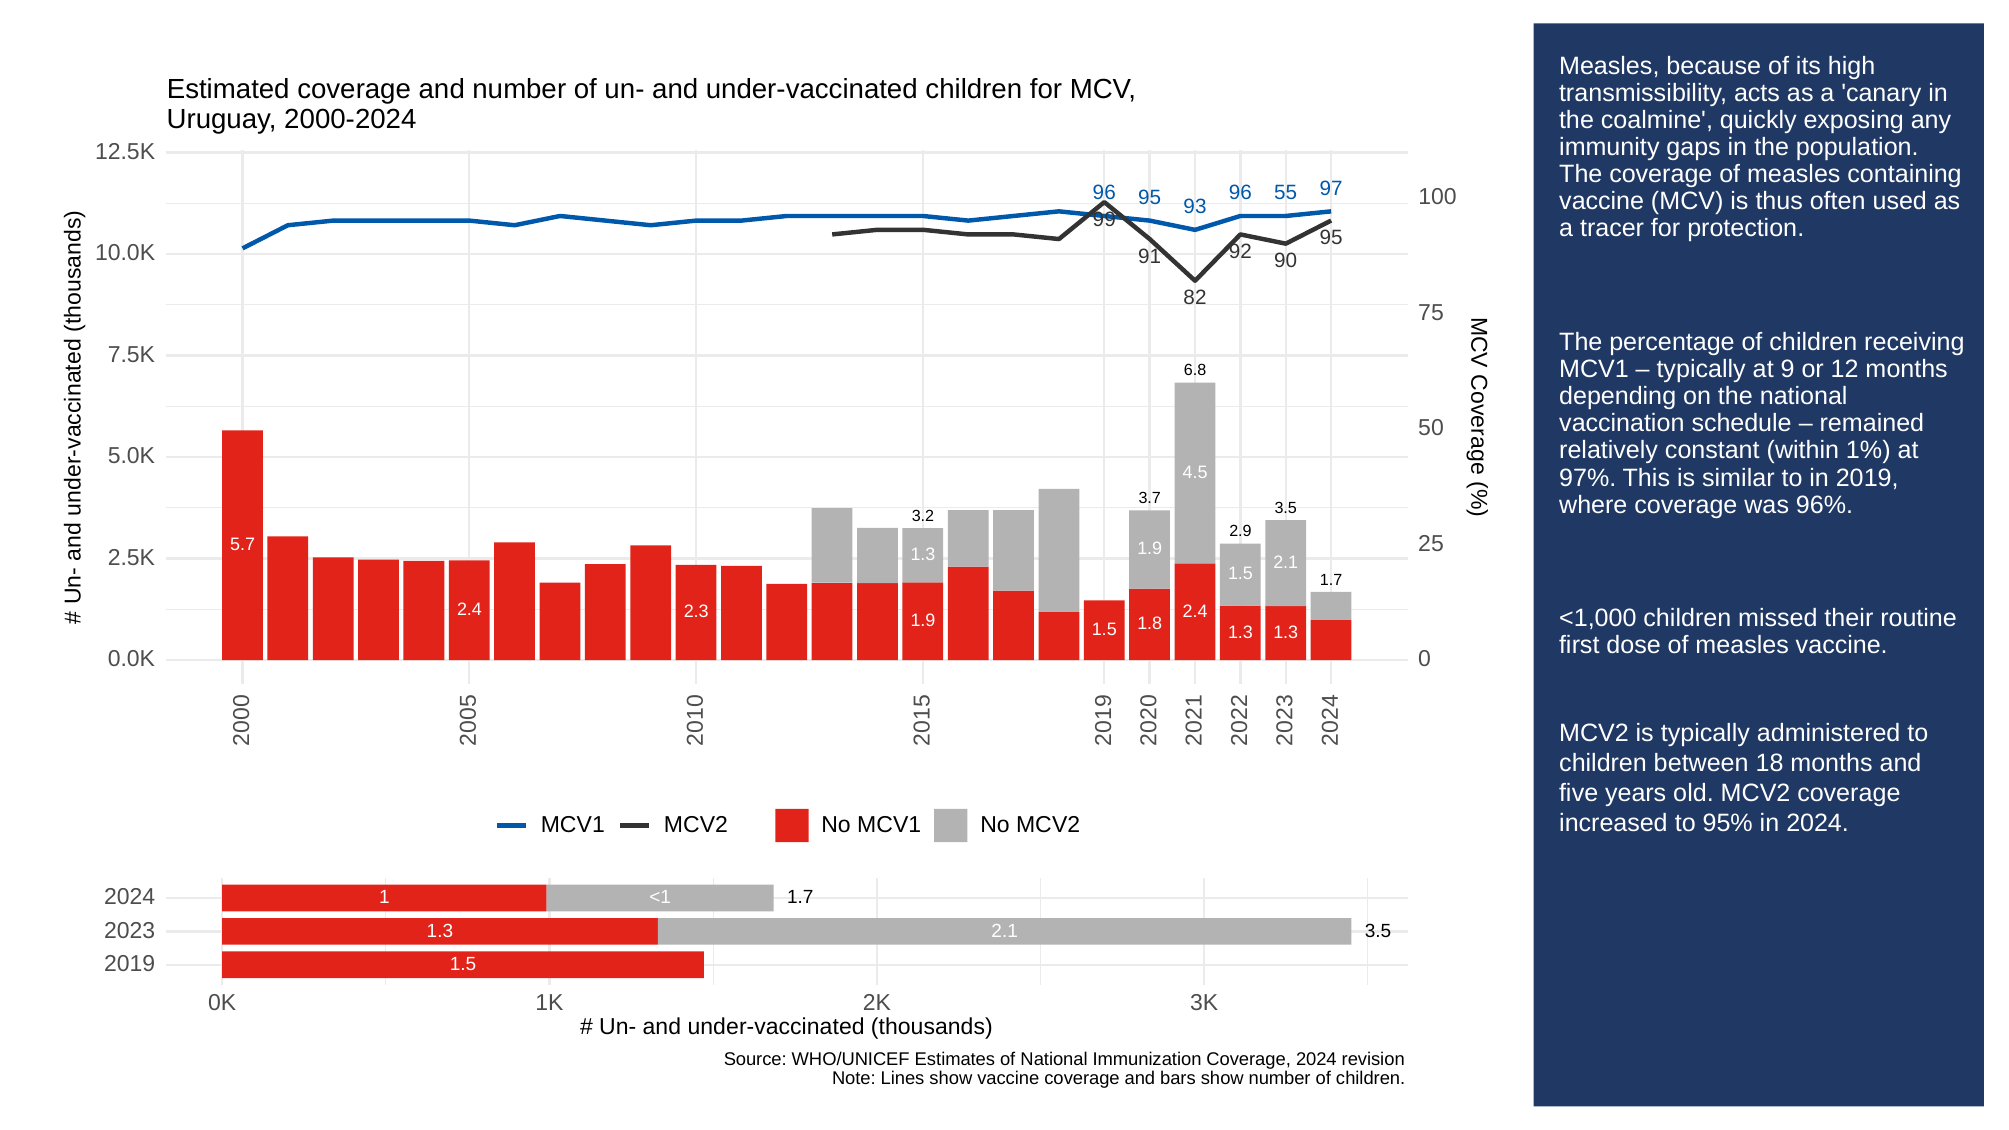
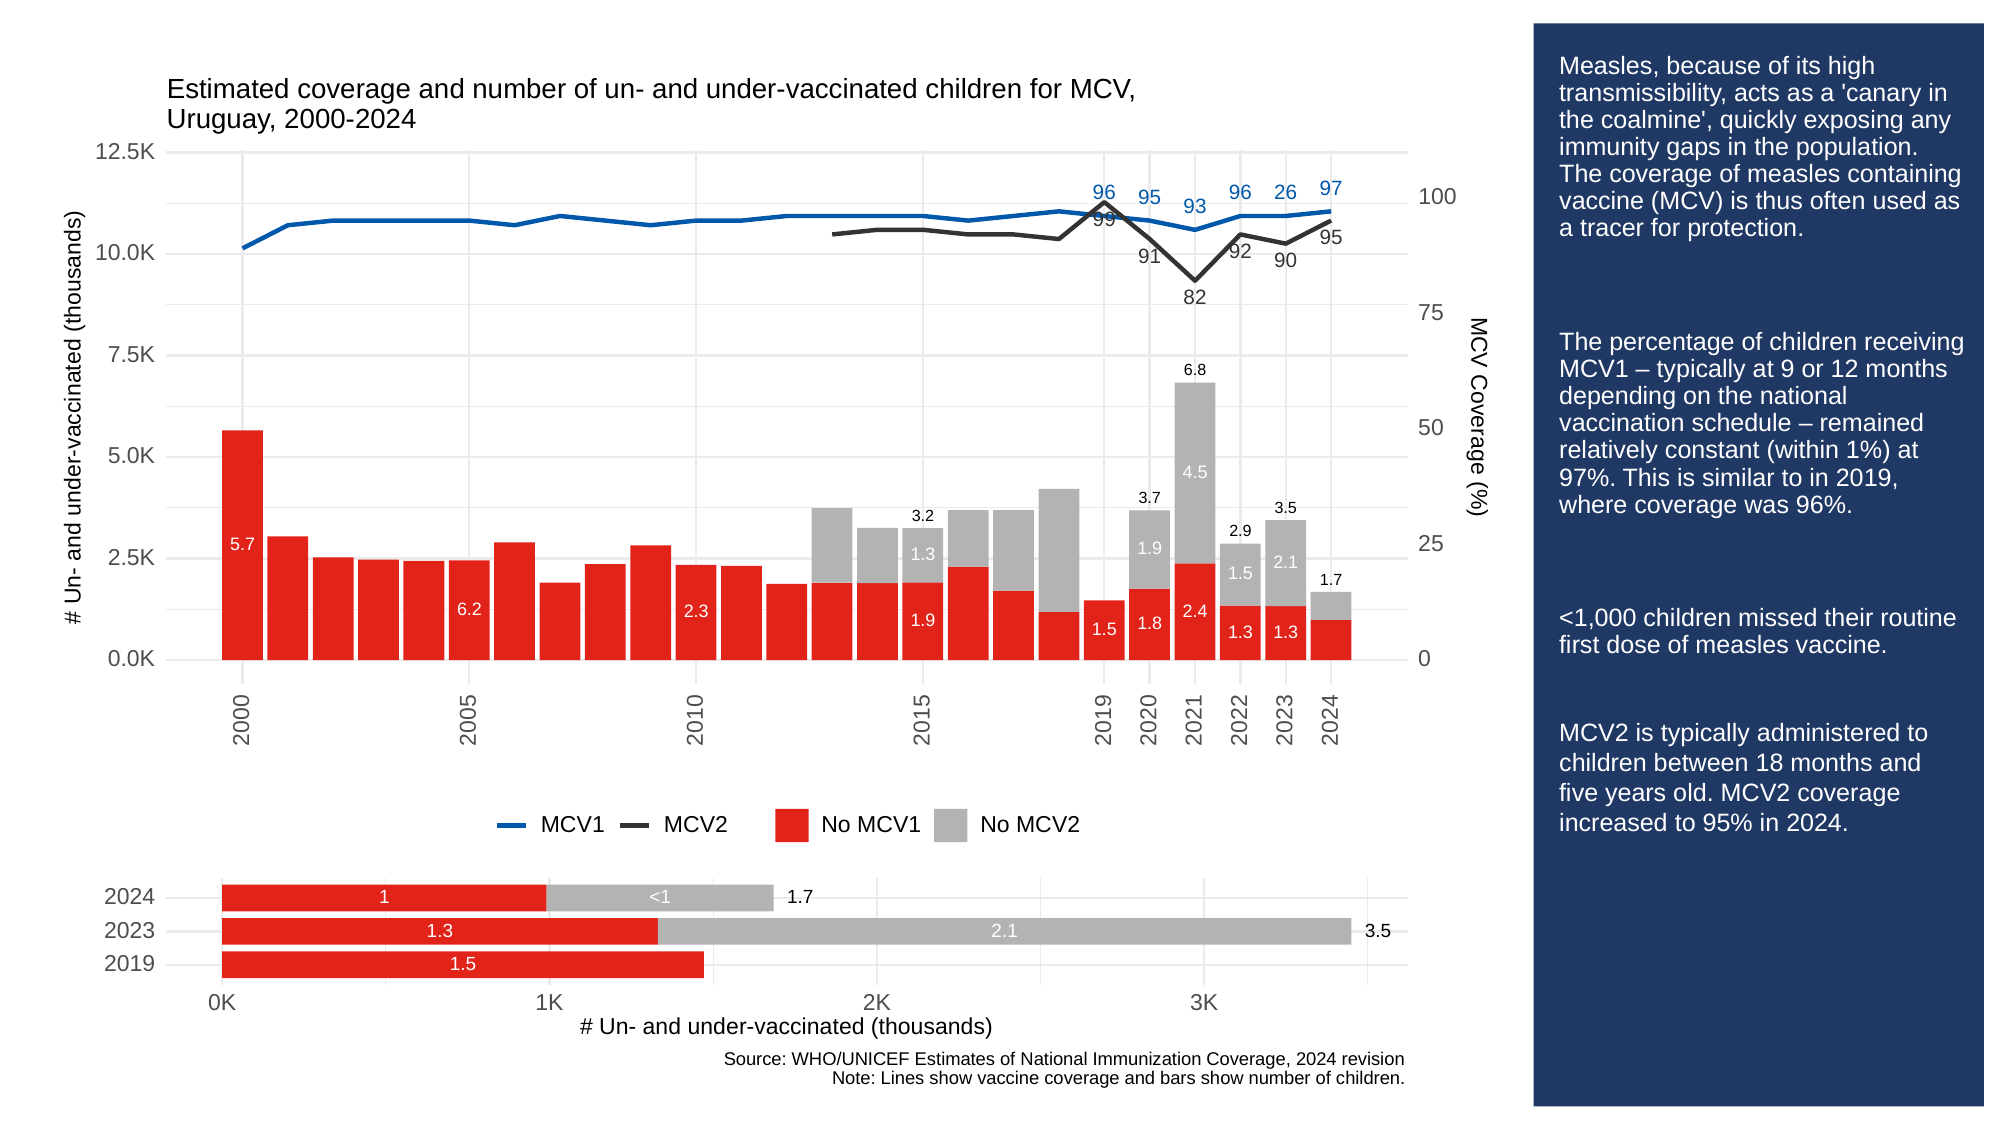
55: 55 -> 26
2.4 at (469, 610): 2.4 -> 6.2
